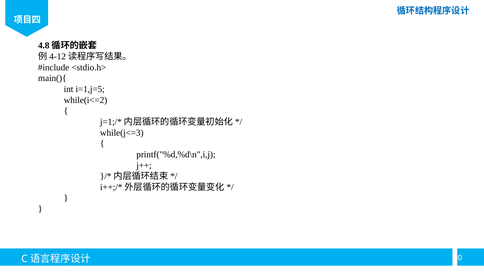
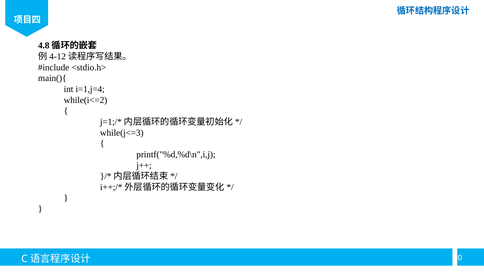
i=1,j=5: i=1,j=5 -> i=1,j=4
